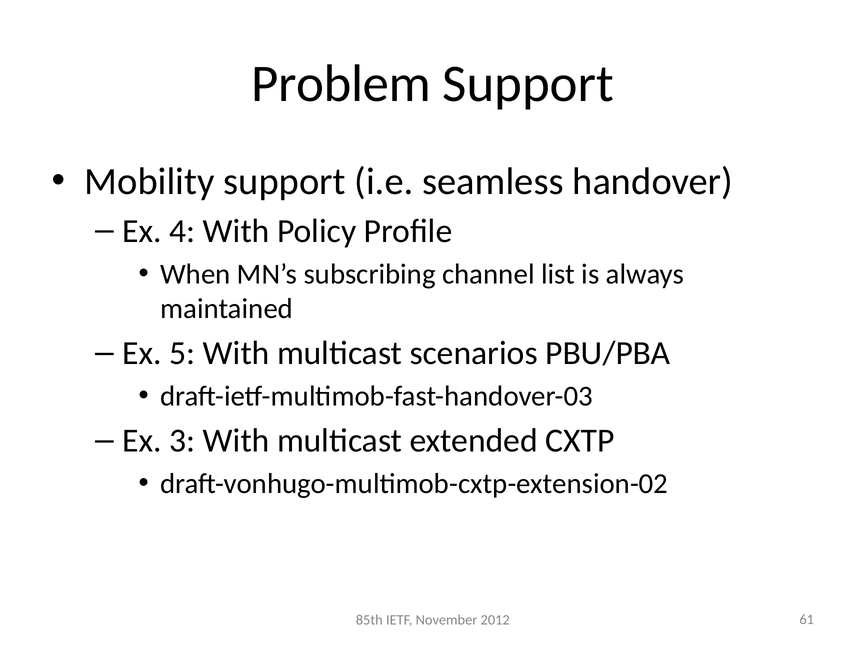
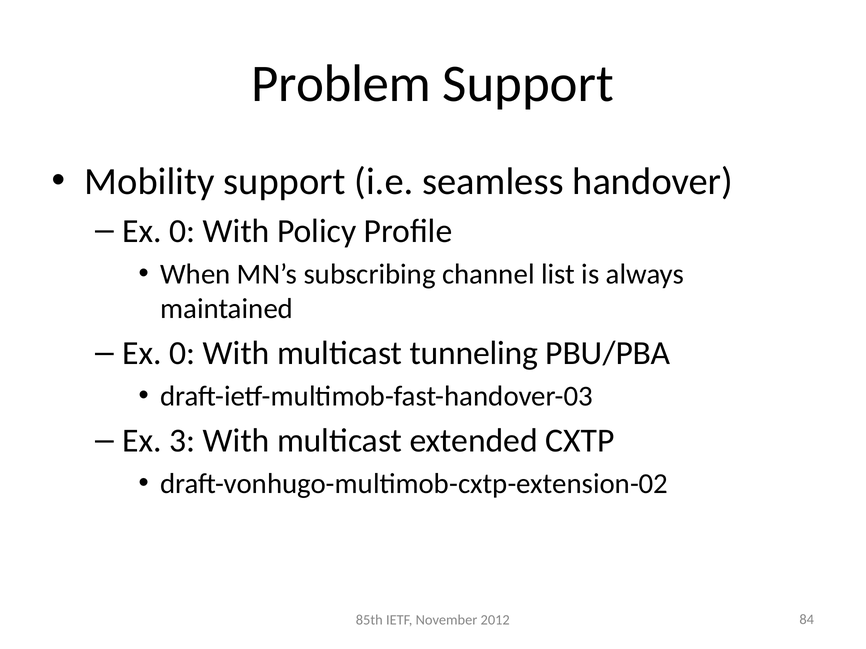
4 at (182, 231): 4 -> 0
5 at (182, 354): 5 -> 0
scenarios: scenarios -> tunneling
61: 61 -> 84
